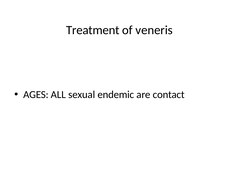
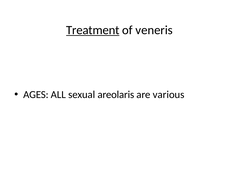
Treatment underline: none -> present
endemic: endemic -> areolaris
contact: contact -> various
